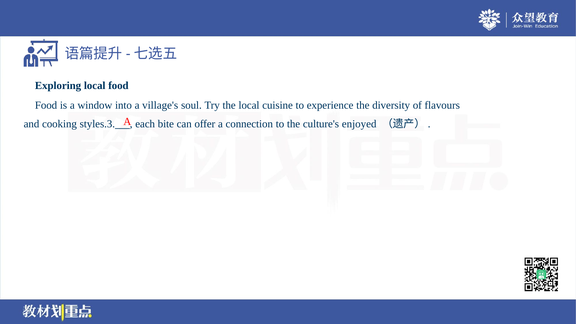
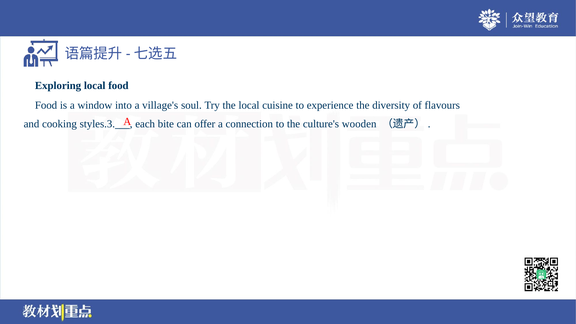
enjoyed: enjoyed -> wooden
